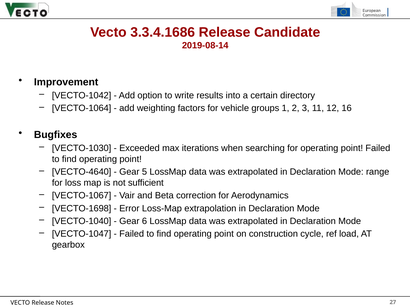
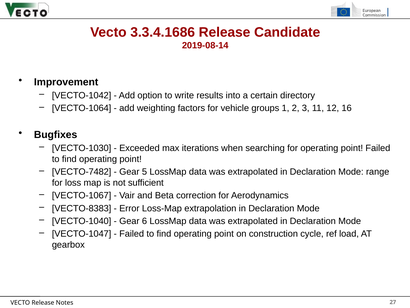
VECTO-4640: VECTO-4640 -> VECTO-7482
VECTO-1698: VECTO-1698 -> VECTO-8383
